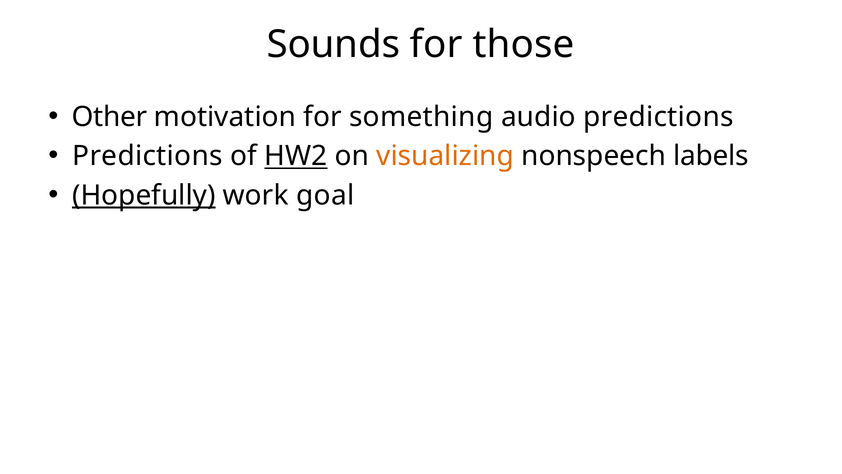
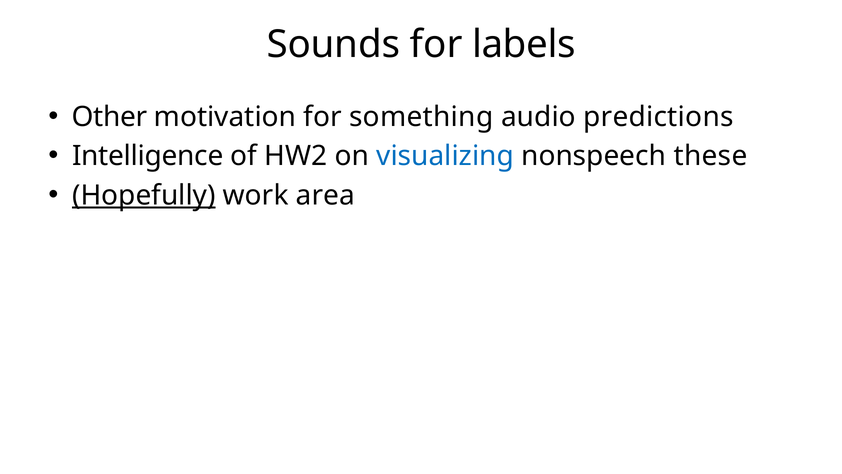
those: those -> labels
Predictions at (147, 156): Predictions -> Intelligence
HW2 underline: present -> none
visualizing colour: orange -> blue
labels: labels -> these
goal: goal -> area
